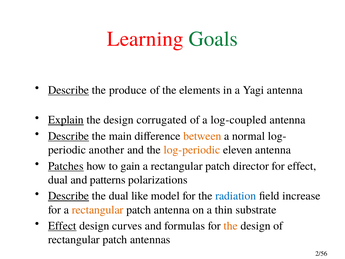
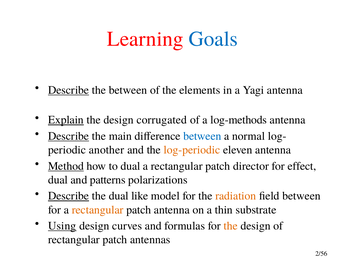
Goals colour: green -> blue
the produce: produce -> between
log-coupled: log-coupled -> log-methods
between at (202, 136) colour: orange -> blue
Patches: Patches -> Method
to gain: gain -> dual
radiation colour: blue -> orange
field increase: increase -> between
Effect at (62, 226): Effect -> Using
